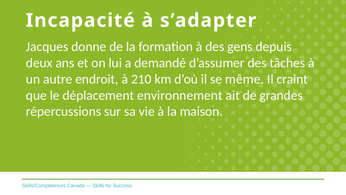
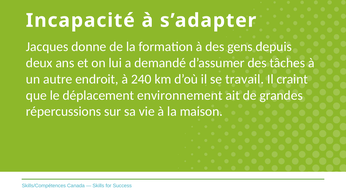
210: 210 -> 240
même: même -> travail
